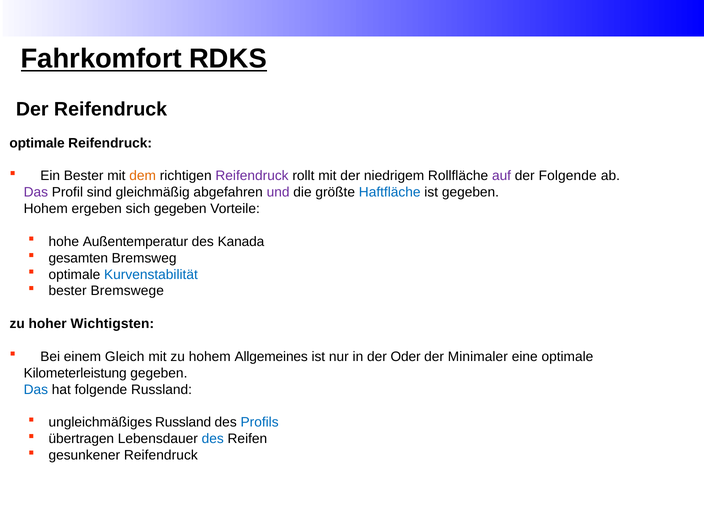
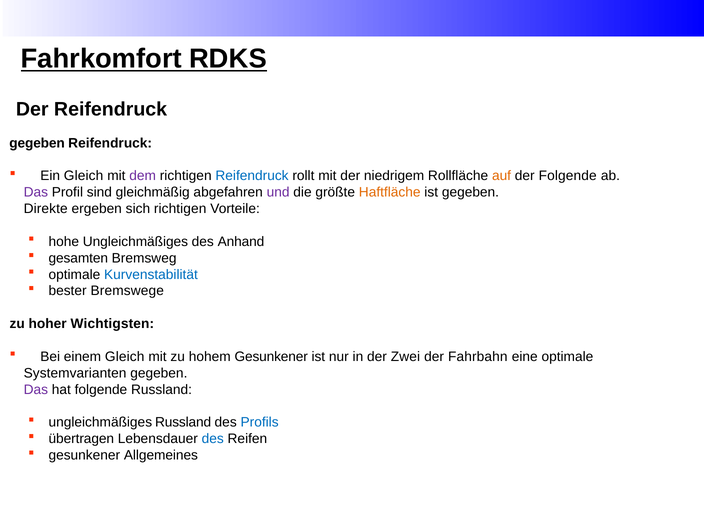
optimale at (37, 143): optimale -> gegeben
Ein Bester: Bester -> Gleich
dem colour: orange -> purple
Reifendruck at (252, 176) colour: purple -> blue
auf colour: purple -> orange
Haftfläche colour: blue -> orange
Hohem at (46, 209): Hohem -> Direkte
sich gegeben: gegeben -> richtigen
hohe Außentemperatur: Außentemperatur -> Ungleichmäßiges
Kanada: Kanada -> Anhand
hohem Allgemeines: Allgemeines -> Gesunkener
Oder: Oder -> Zwei
Minimaler: Minimaler -> Fahrbahn
Kilometerleistung: Kilometerleistung -> Systemvarianten
Das at (36, 390) colour: blue -> purple
gesunkener Reifendruck: Reifendruck -> Allgemeines
